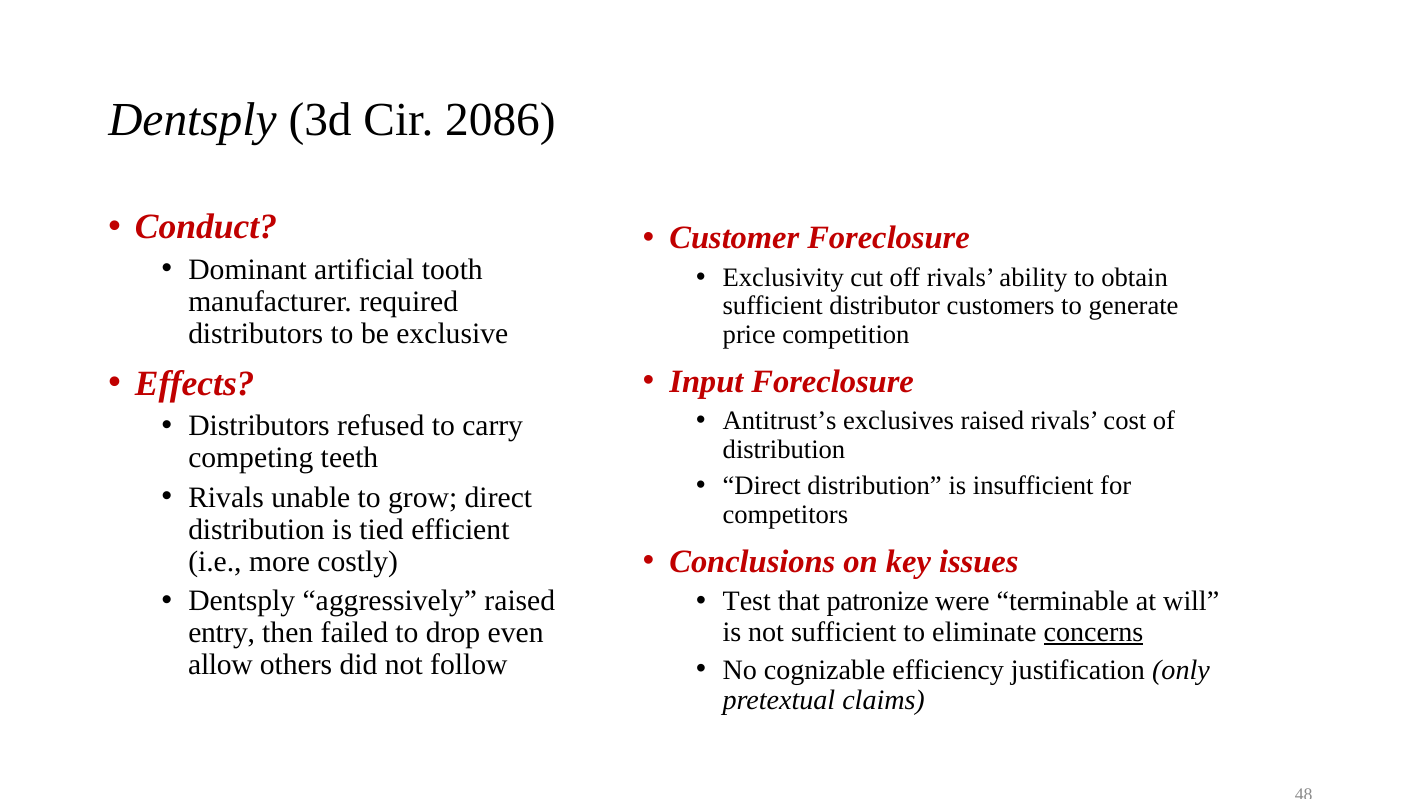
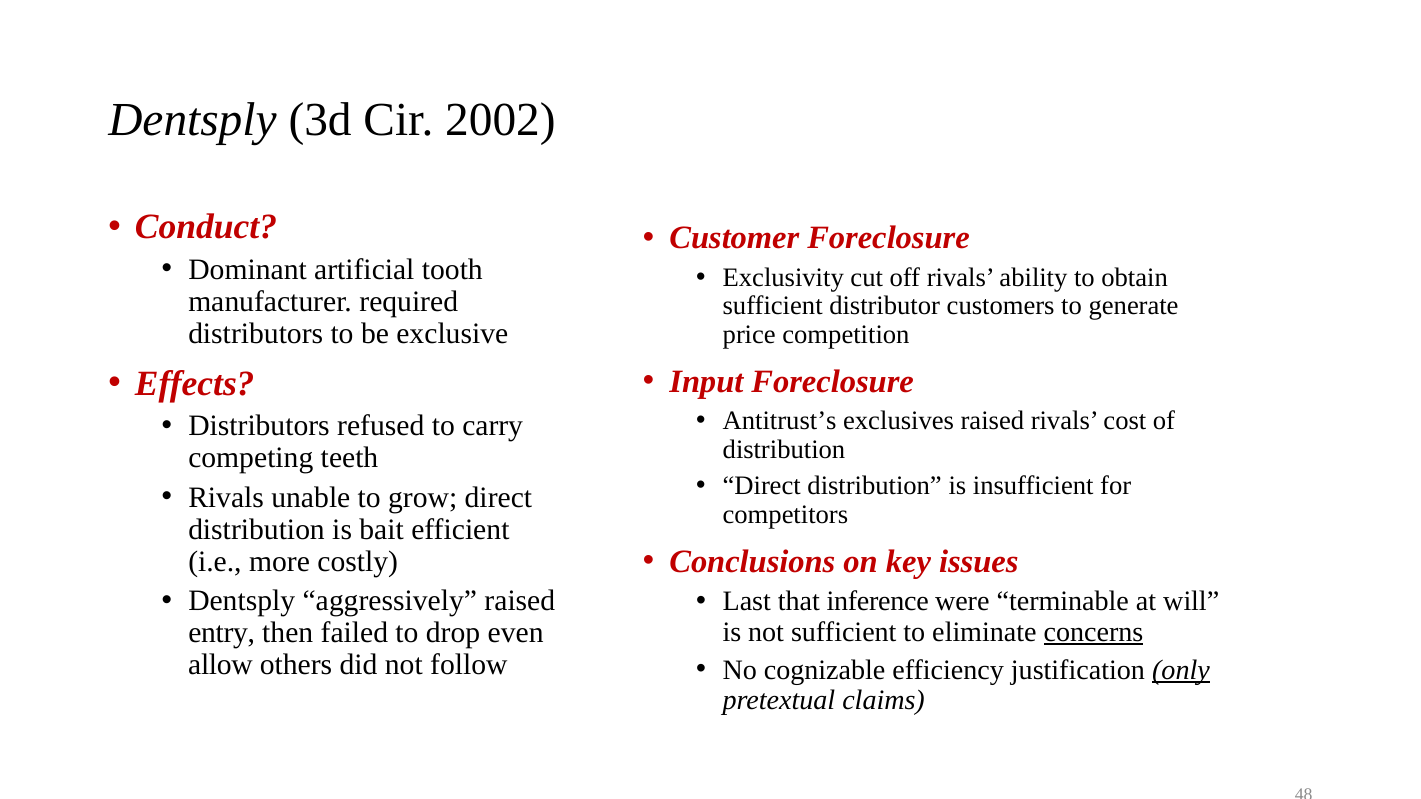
2086: 2086 -> 2002
tied: tied -> bait
Test: Test -> Last
patronize: patronize -> inference
only underline: none -> present
